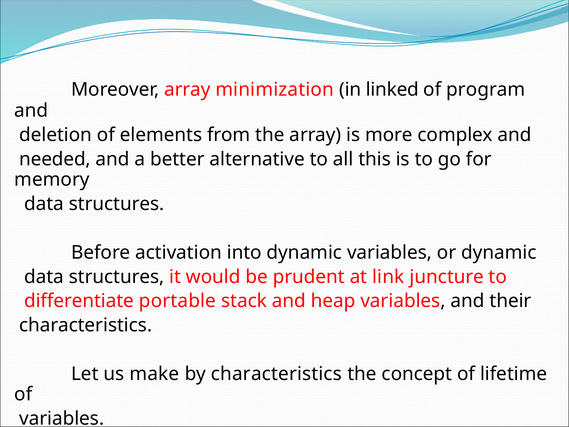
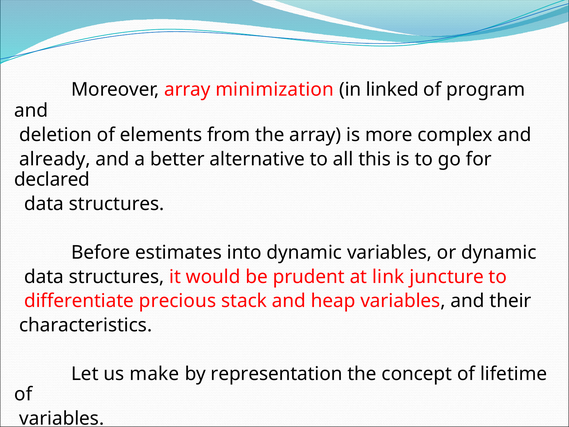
needed: needed -> already
memory: memory -> declared
activation: activation -> estimates
portable: portable -> precious
by characteristics: characteristics -> representation
